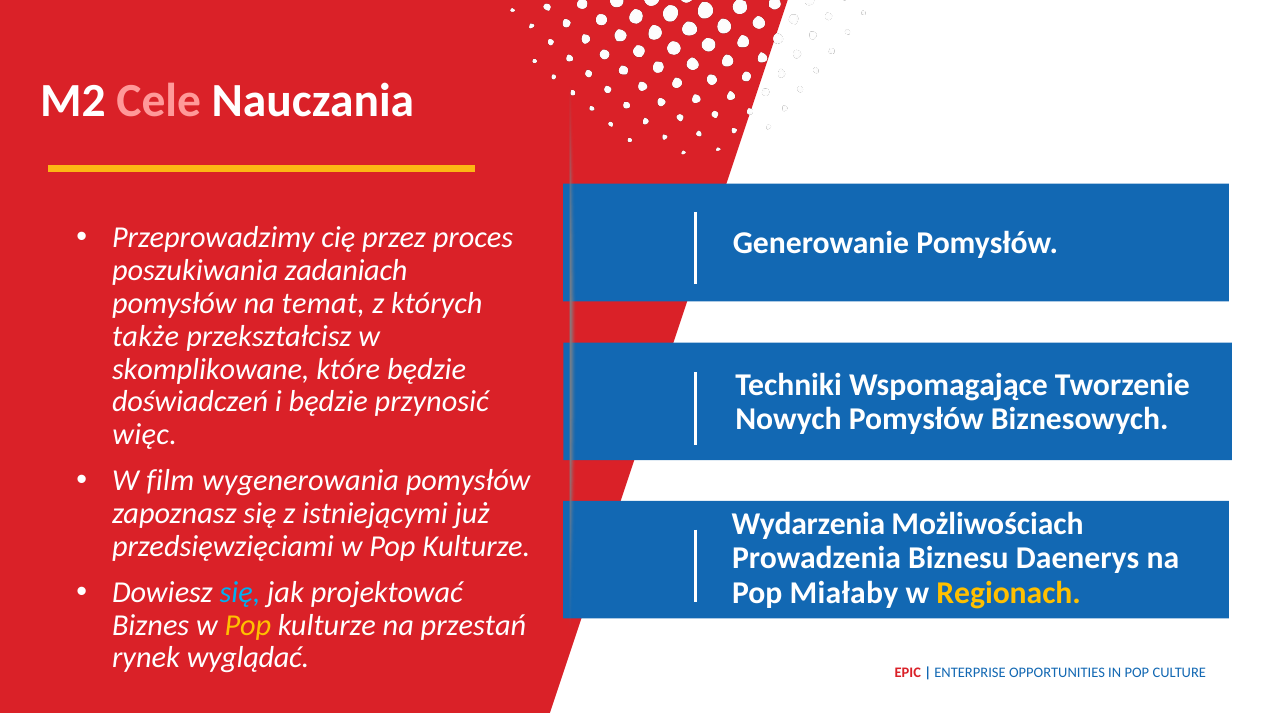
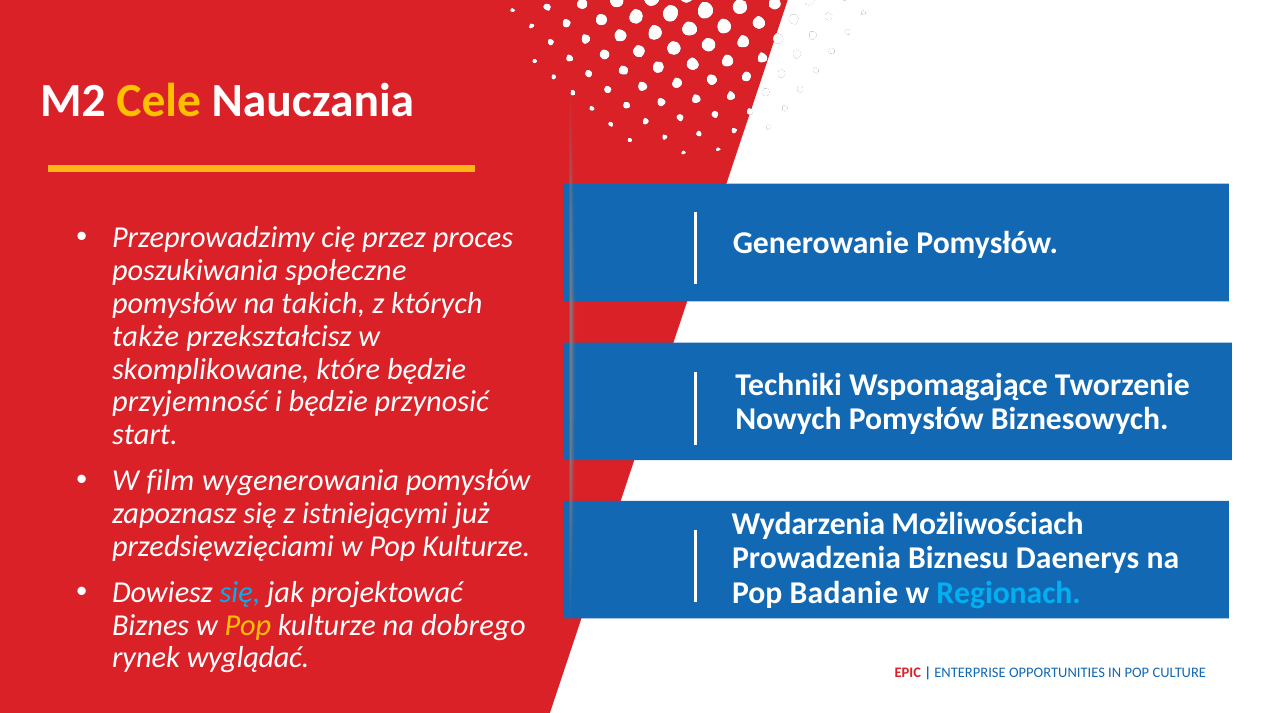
Cele colour: pink -> yellow
zadaniach: zadaniach -> społeczne
temat: temat -> takich
doświadczeń: doświadczeń -> przyjemność
więc: więc -> start
Miałaby: Miałaby -> Badanie
Regionach colour: yellow -> light blue
przestań: przestań -> dobrego
